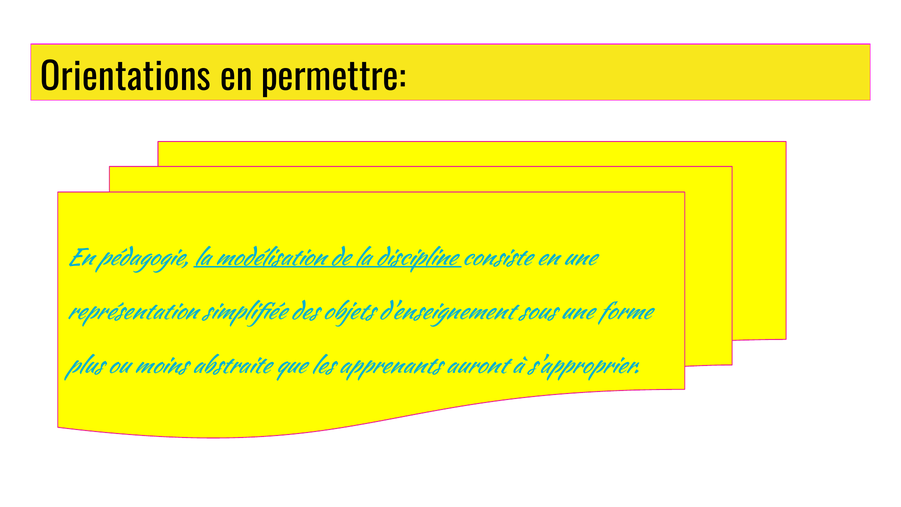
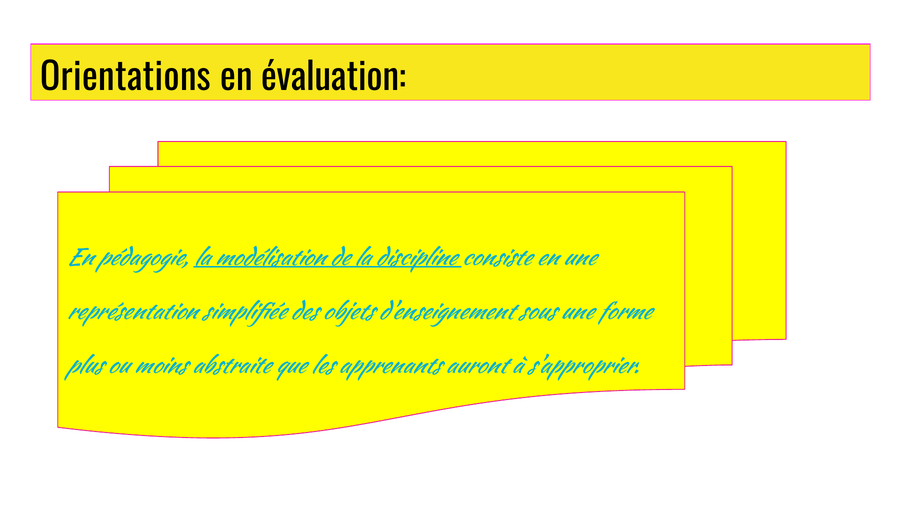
permettre: permettre -> évaluation
